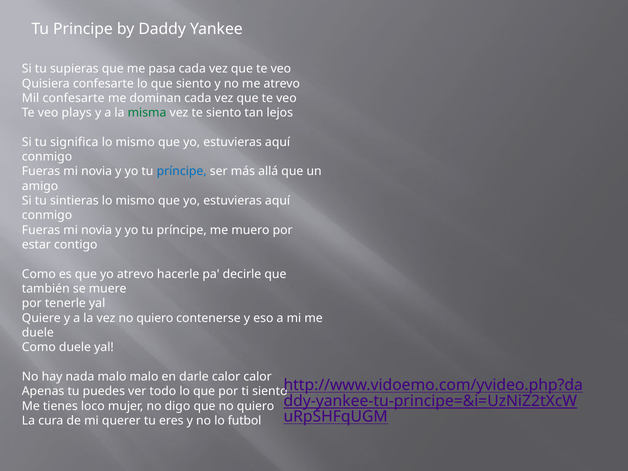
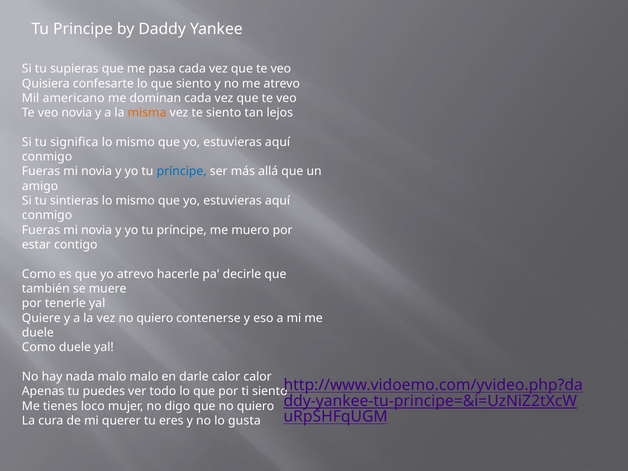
Mil confesarte: confesarte -> americano
veo plays: plays -> novia
misma colour: green -> orange
futbol: futbol -> gusta
